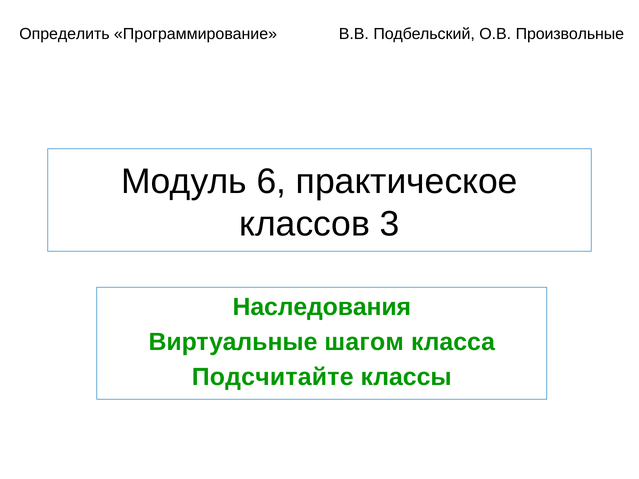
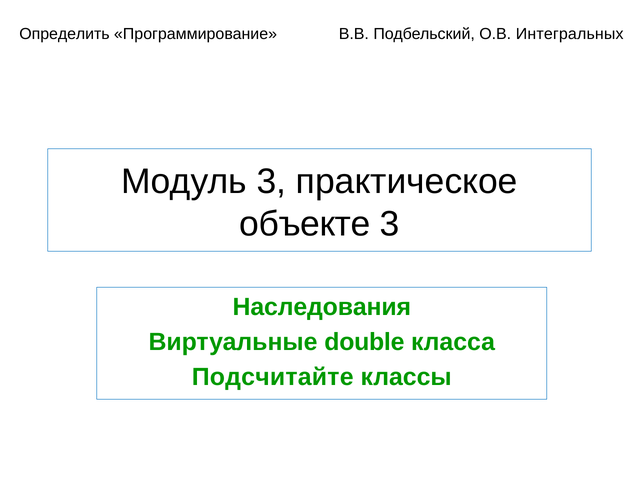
Произвольные: Произвольные -> Интегральных
Модуль 6: 6 -> 3
классов: классов -> объекте
шагом: шагом -> double
